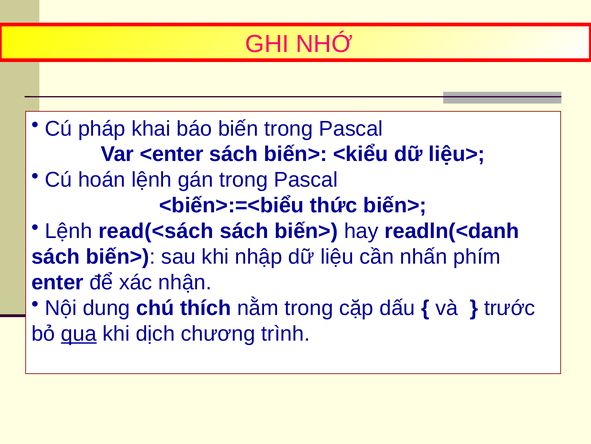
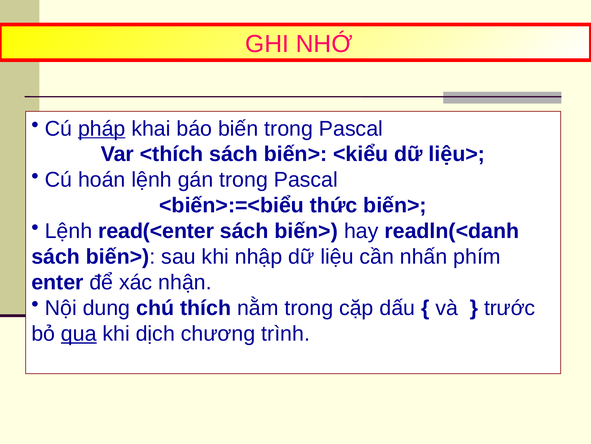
pháp underline: none -> present
<enter: <enter -> <thích
read(<sách: read(<sách -> read(<enter
